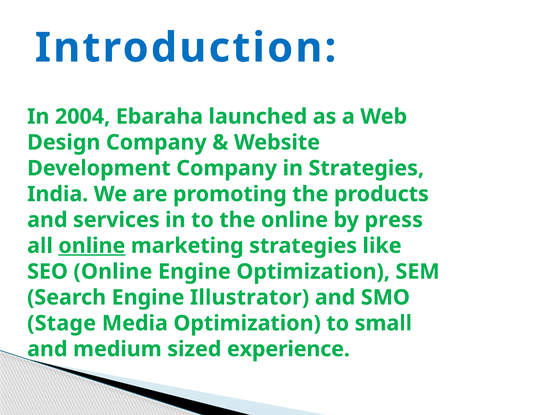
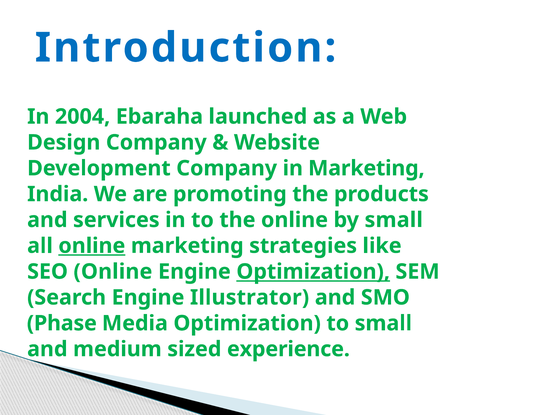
in Strategies: Strategies -> Marketing
by press: press -> small
Optimization at (313, 271) underline: none -> present
Stage: Stage -> Phase
